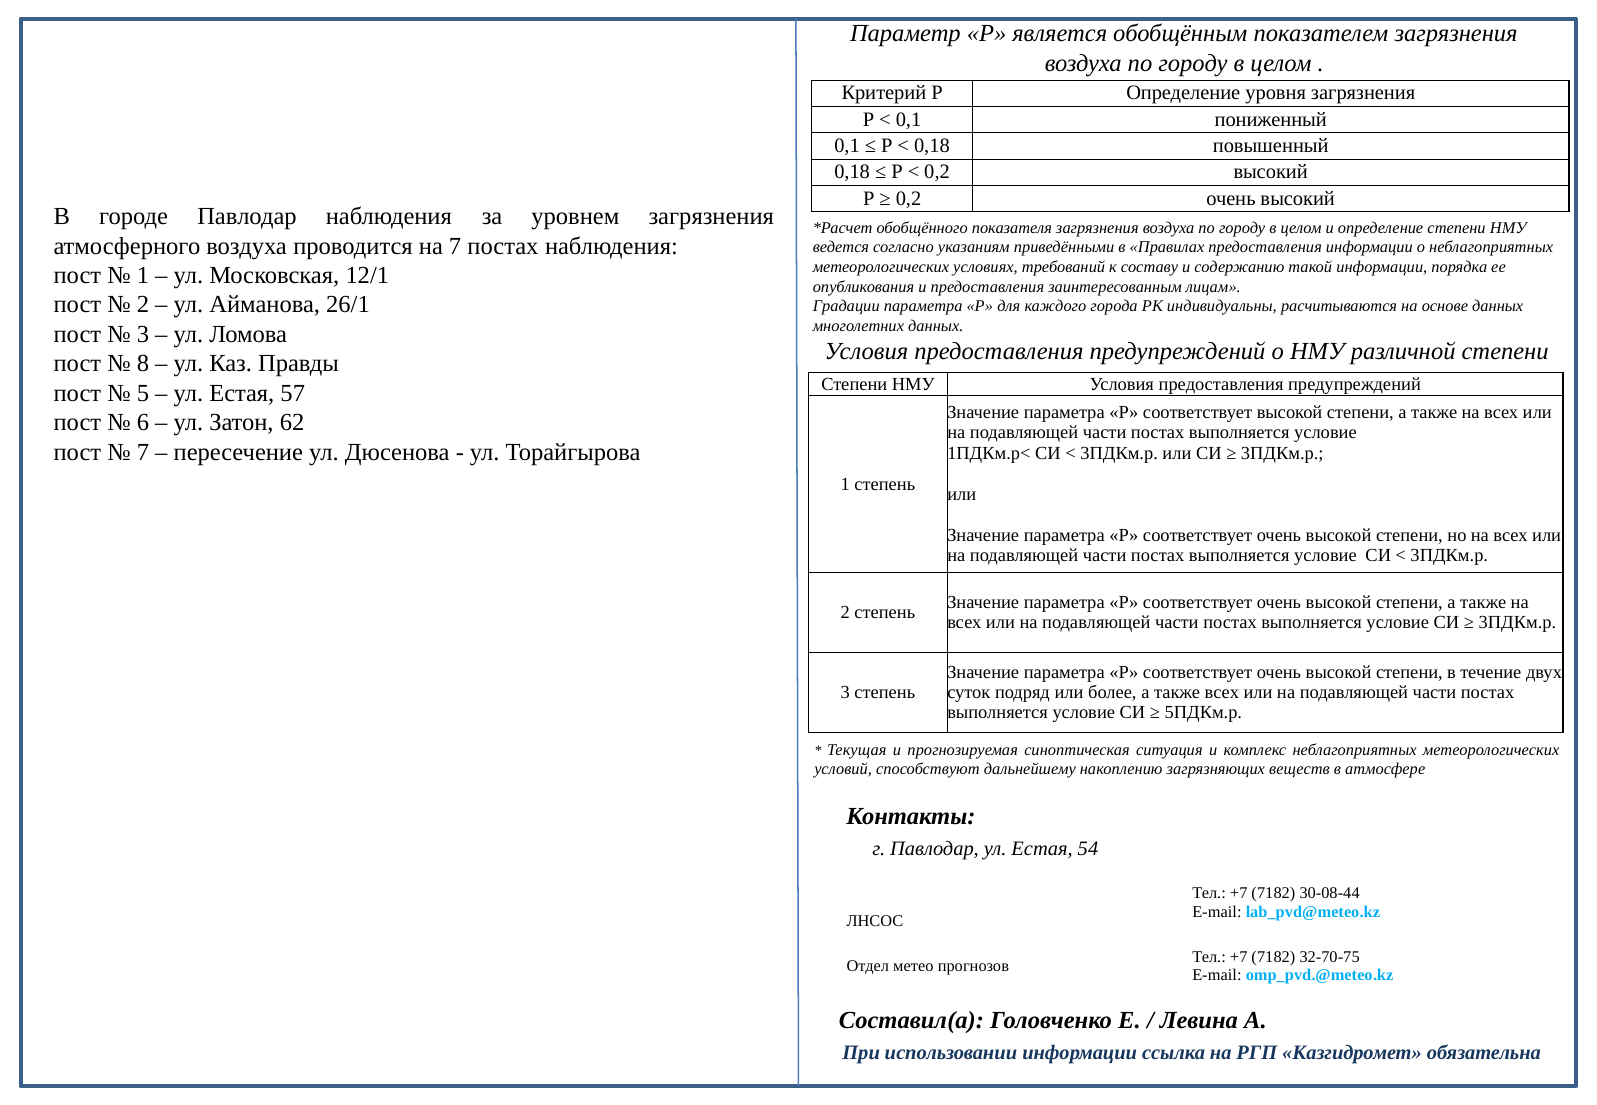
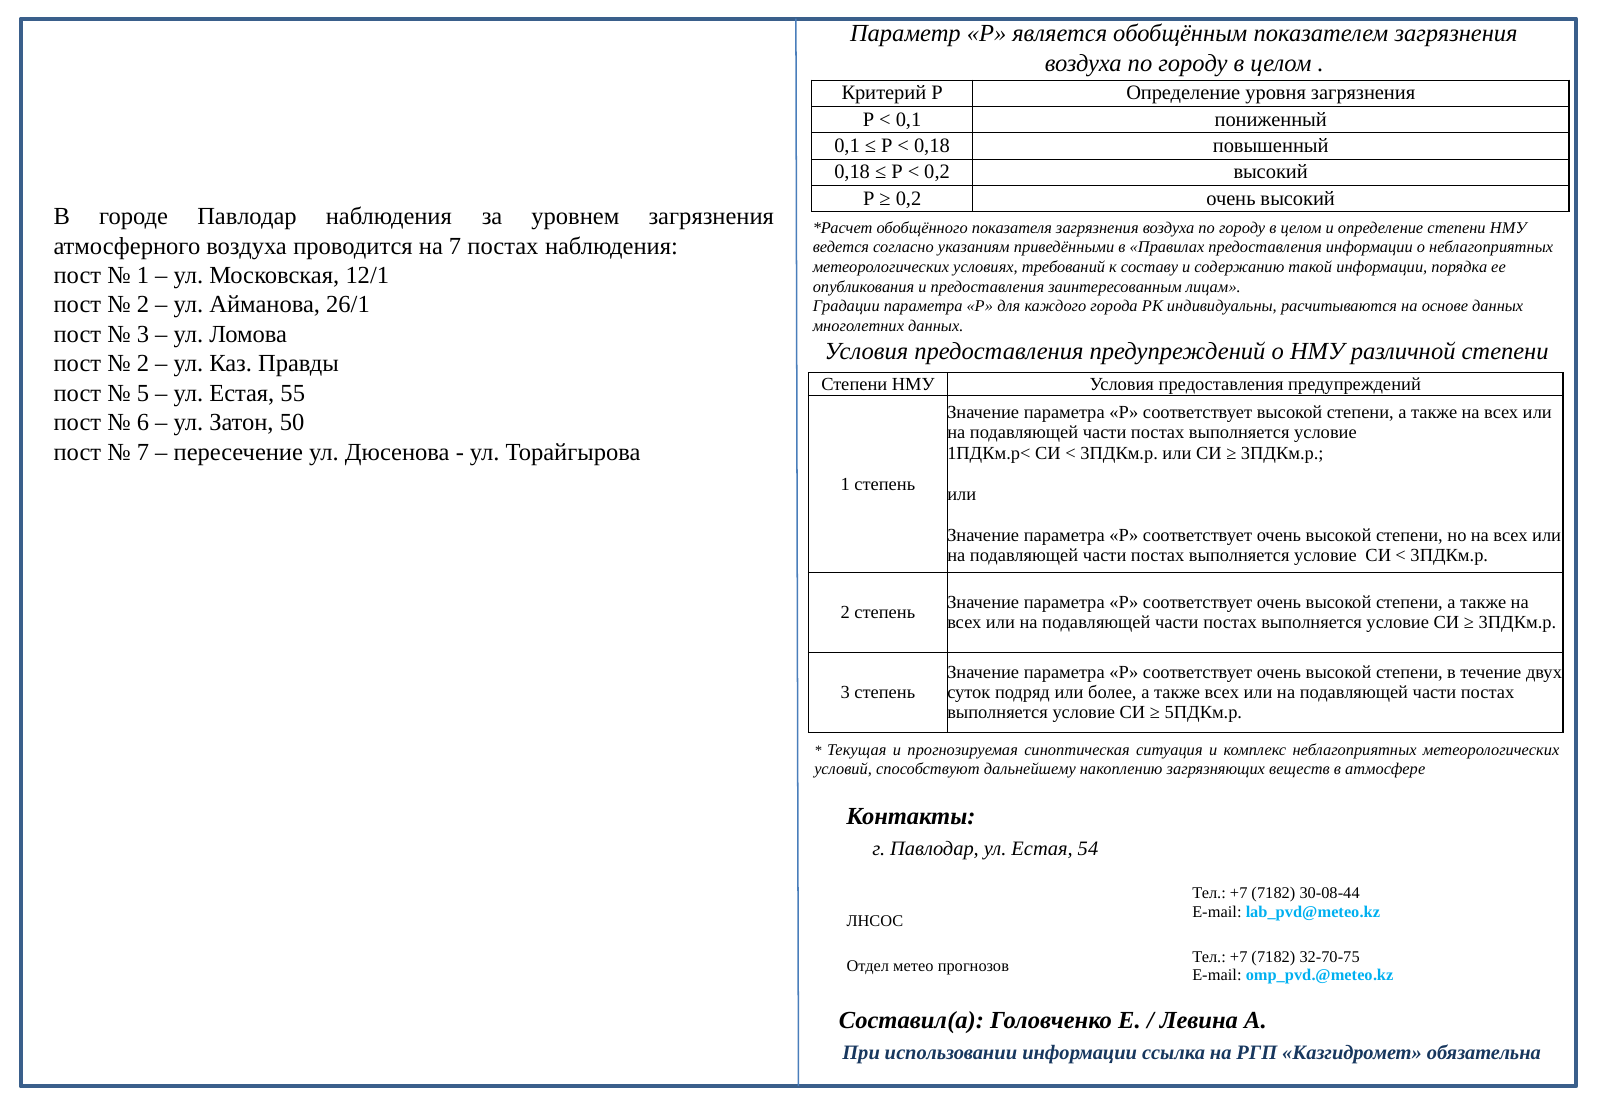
8 at (143, 364): 8 -> 2
57: 57 -> 55
62: 62 -> 50
